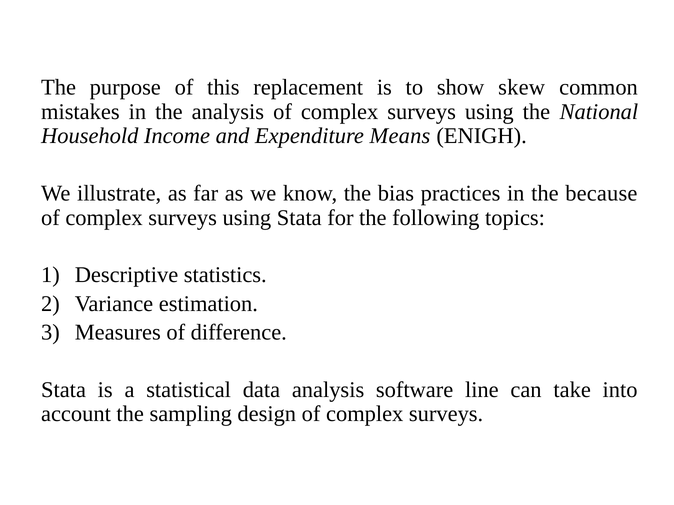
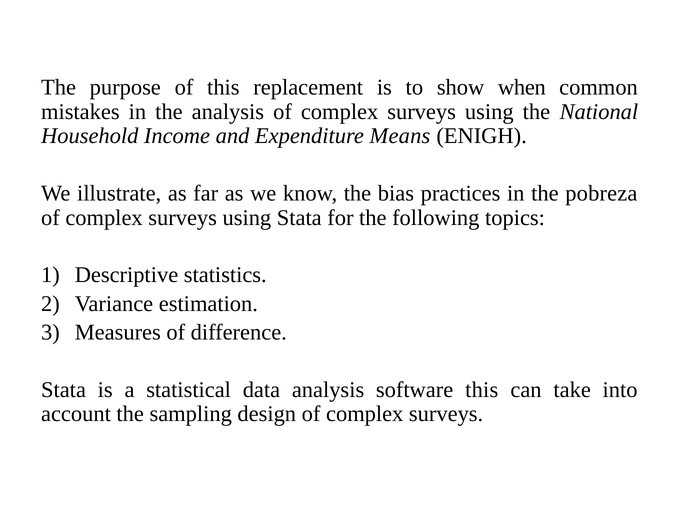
skew: skew -> when
because: because -> pobreza
software line: line -> this
